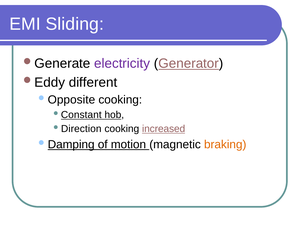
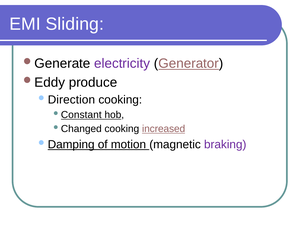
different: different -> produce
Opposite: Opposite -> Direction
Direction: Direction -> Changed
braking colour: orange -> purple
